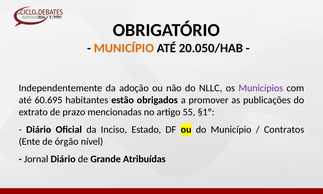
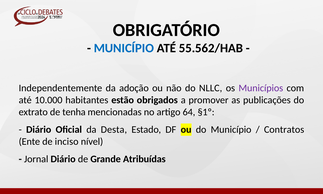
MUNICÍPIO at (124, 48) colour: orange -> blue
20.050/HAB: 20.050/HAB -> 55.562/HAB
60.695: 60.695 -> 10.000
prazo: prazo -> tenha
55: 55 -> 64
Inciso: Inciso -> Desta
órgão: órgão -> inciso
